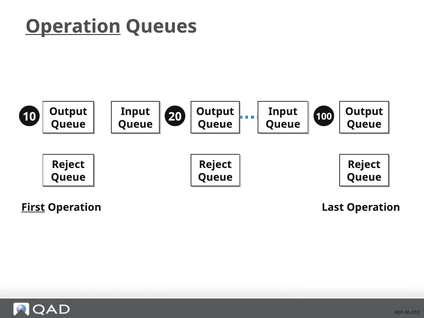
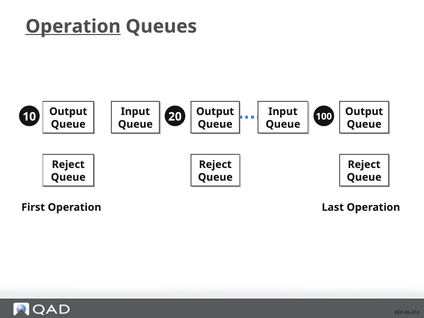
First underline: present -> none
